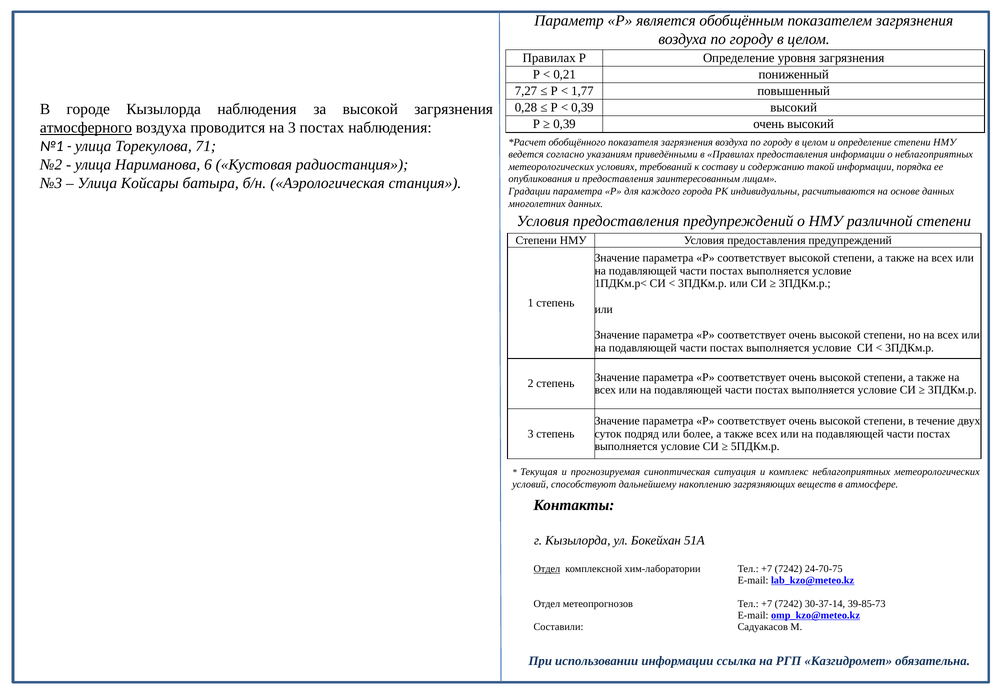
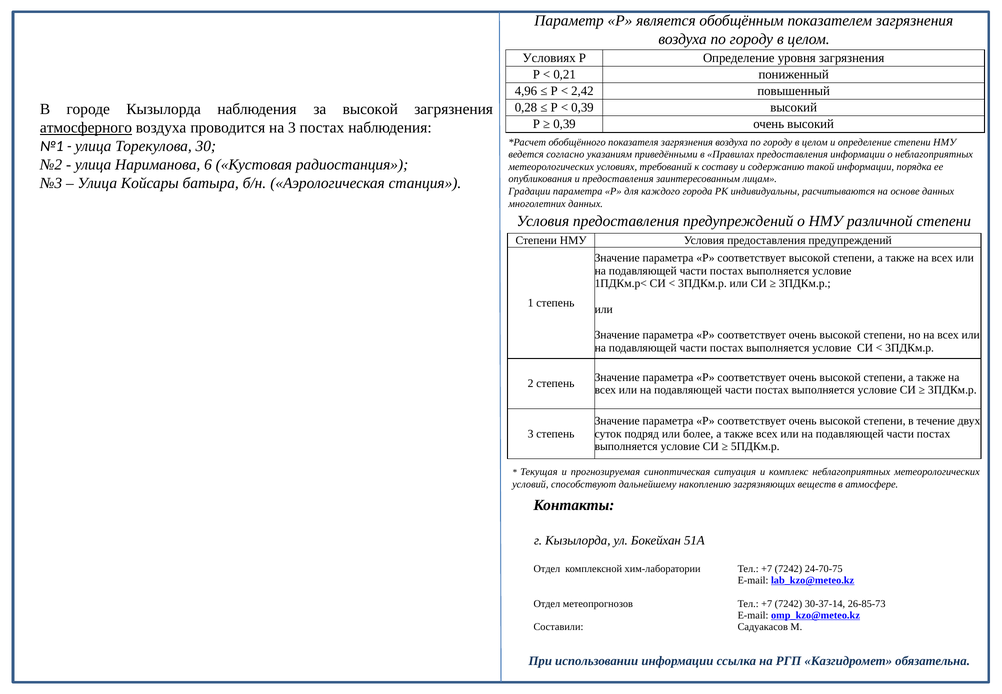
Правилах at (549, 58): Правилах -> Условиях
7,27: 7,27 -> 4,96
1,77: 1,77 -> 2,42
71: 71 -> 30
Отдел at (547, 568) underline: present -> none
39-85-73: 39-85-73 -> 26-85-73
